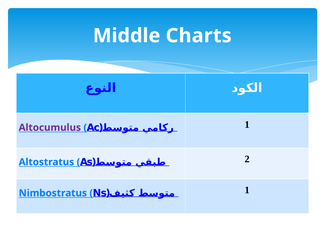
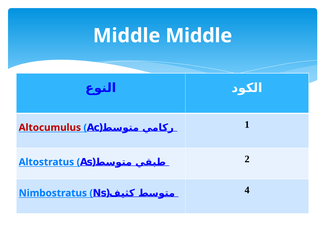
Middle Charts: Charts -> Middle
Altocumulus colour: purple -> red
1 at (247, 190): 1 -> 4
